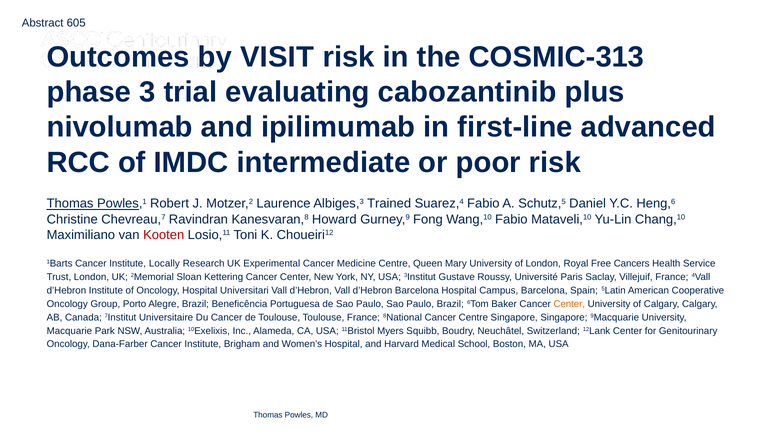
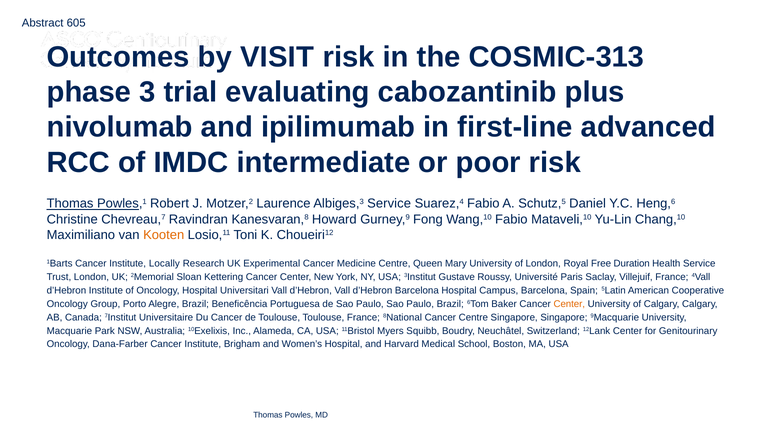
Albiges,3 Trained: Trained -> Service
Kooten colour: red -> orange
Cancers: Cancers -> Duration
